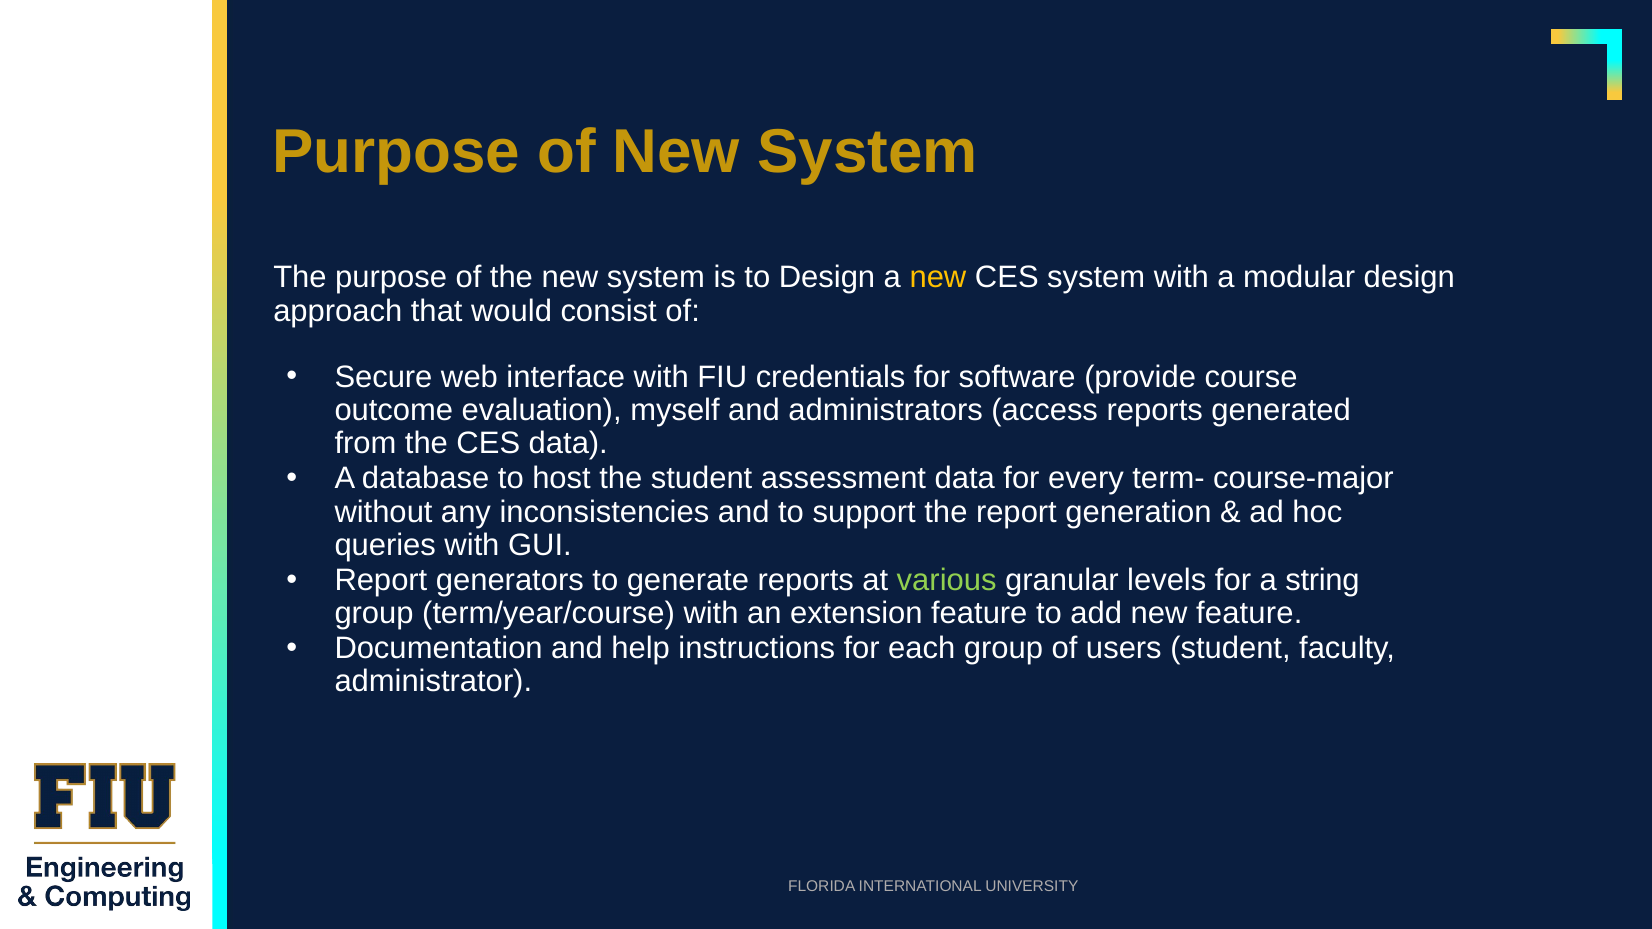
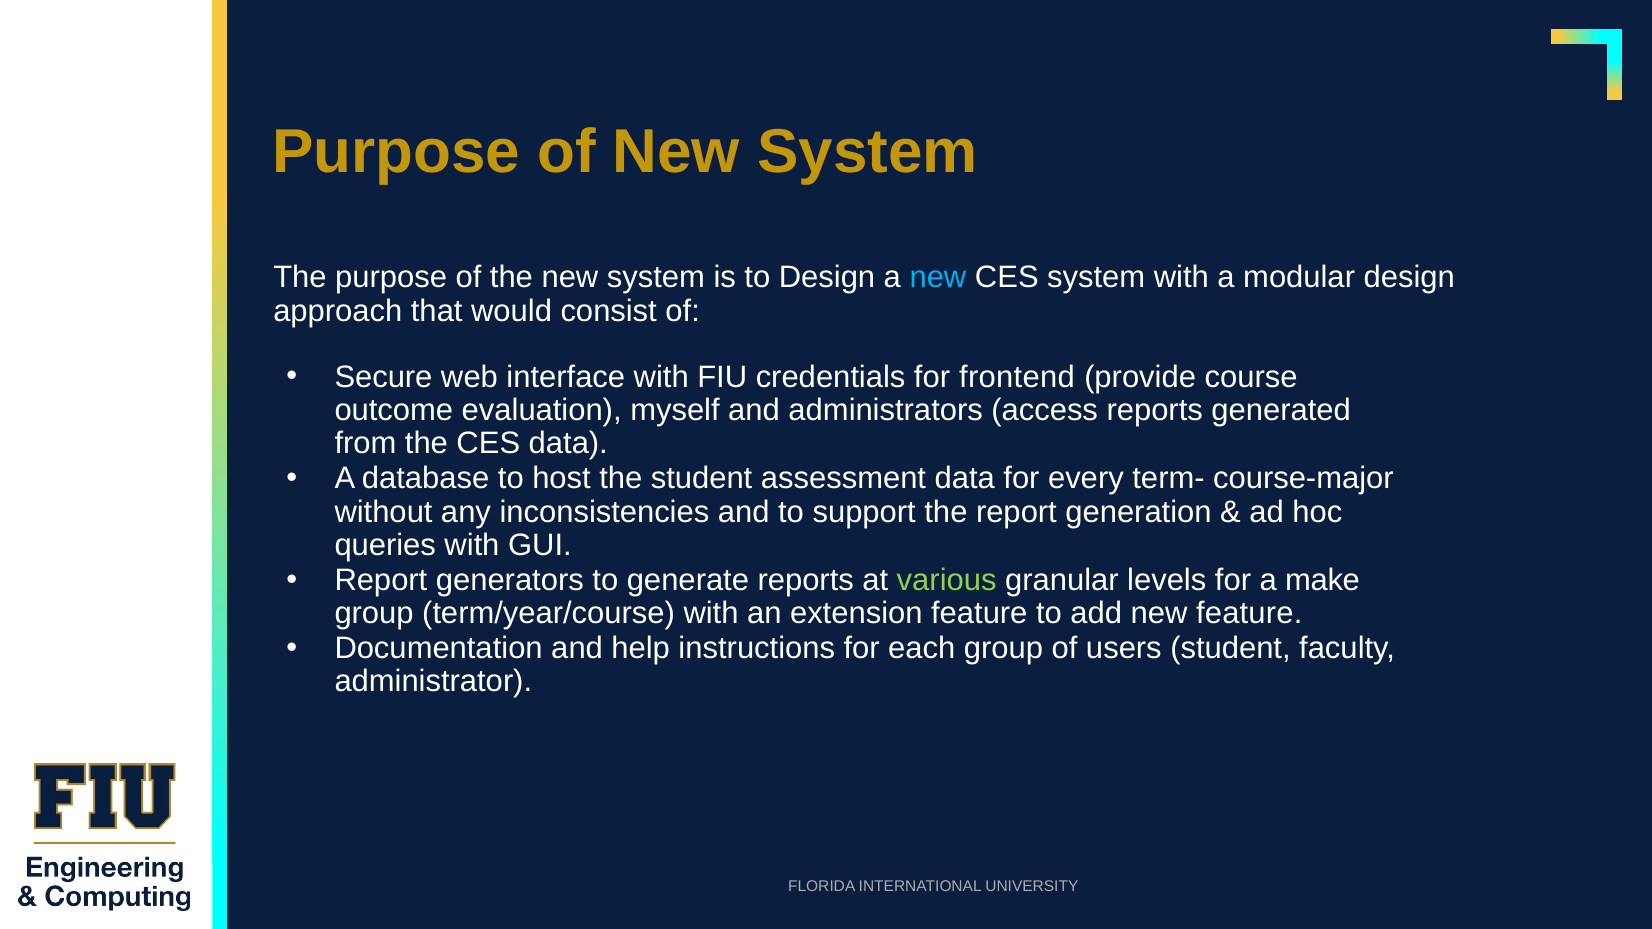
new at (938, 278) colour: yellow -> light blue
software: software -> frontend
string: string -> make
